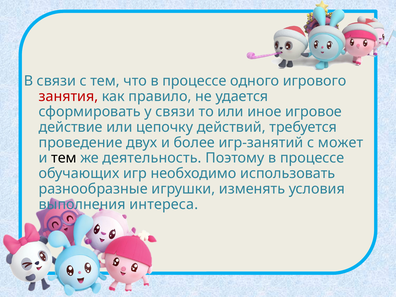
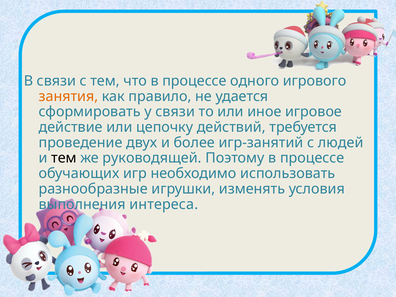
занятия colour: red -> orange
может: может -> людей
деятельность: деятельность -> руководящей
